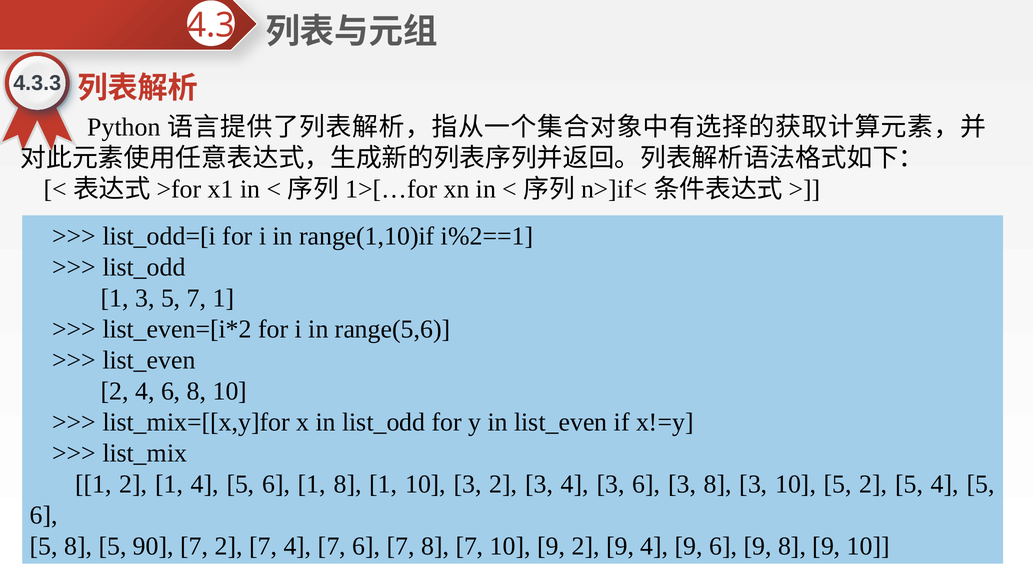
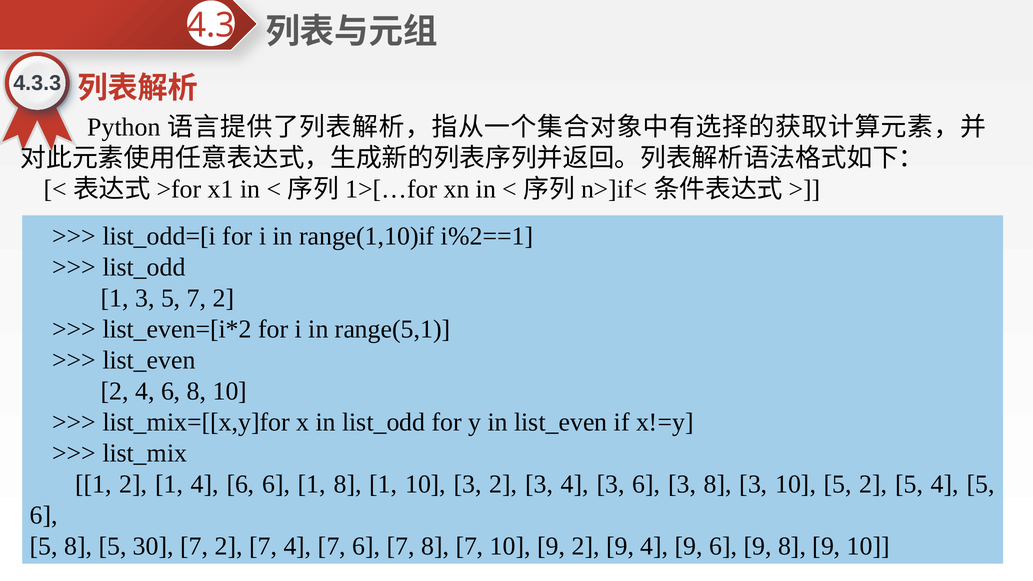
5 7 1: 1 -> 2
range(5,6: range(5,6 -> range(5,1
1 4 5: 5 -> 6
90: 90 -> 30
